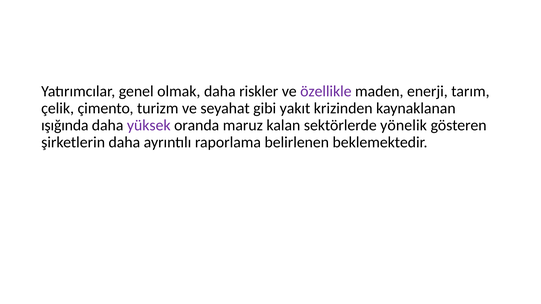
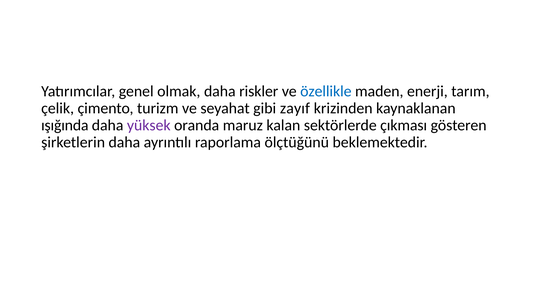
özellikle colour: purple -> blue
yakıt: yakıt -> zayıf
yönelik: yönelik -> çıkması
belirlenen: belirlenen -> ölçtüğünü
